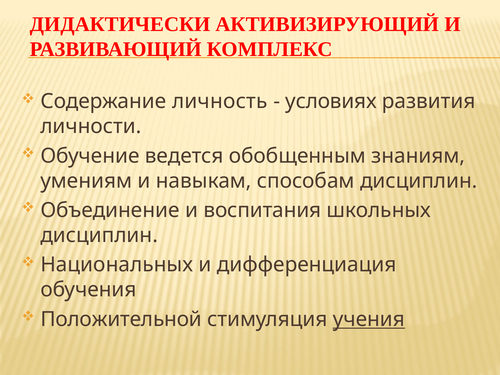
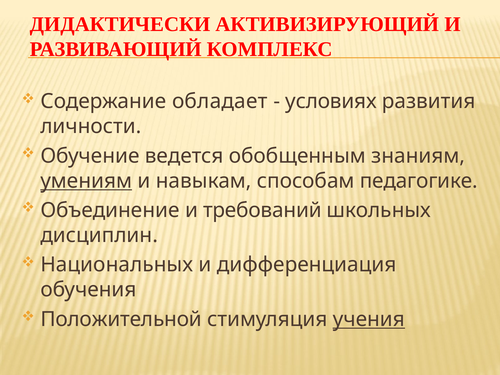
личность: личность -> обладает
умениям underline: none -> present
способам дисциплин: дисциплин -> педагогике
воспитания: воспитания -> требований
